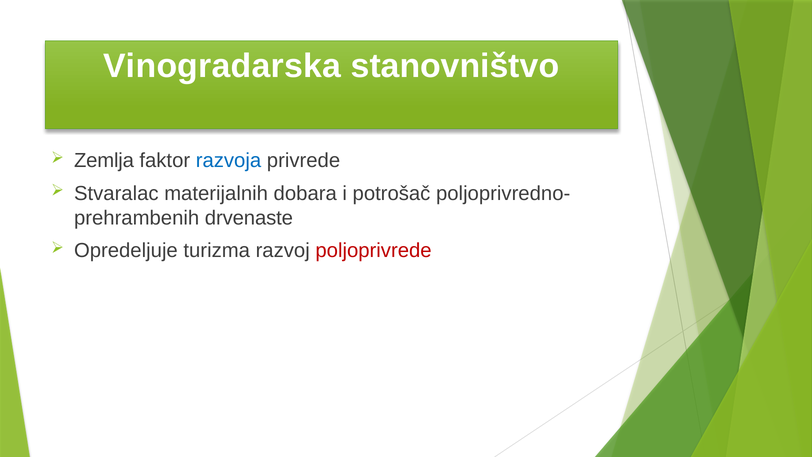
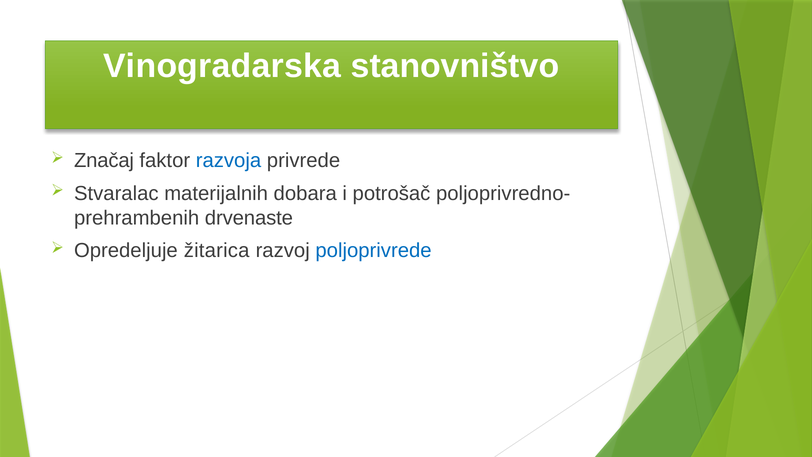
Zemlja: Zemlja -> Značaj
turizma: turizma -> žitarica
poljoprivrede colour: red -> blue
